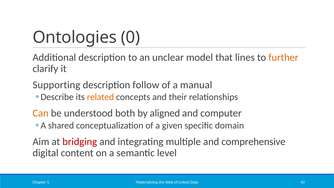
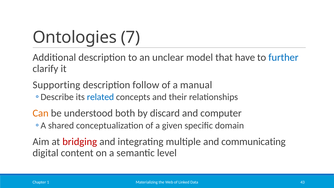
0: 0 -> 7
lines: lines -> have
further colour: orange -> blue
related colour: orange -> blue
aligned: aligned -> discard
comprehensive: comprehensive -> communicating
